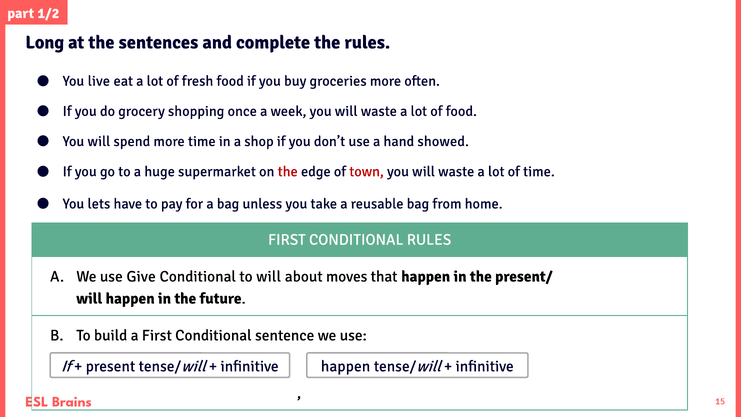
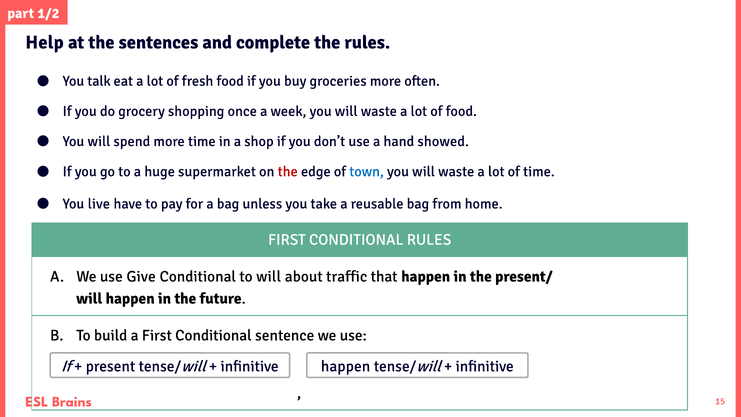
Long: Long -> Help
live: live -> talk
town colour: red -> blue
lets: lets -> live
moves: moves -> traffic
